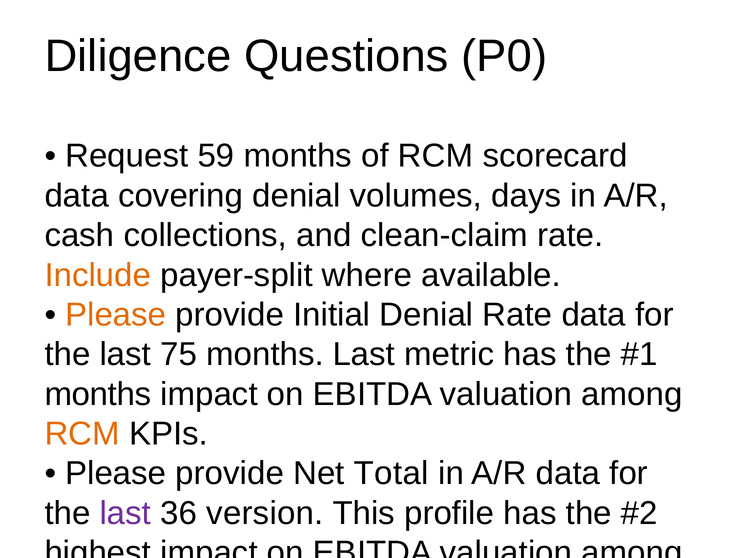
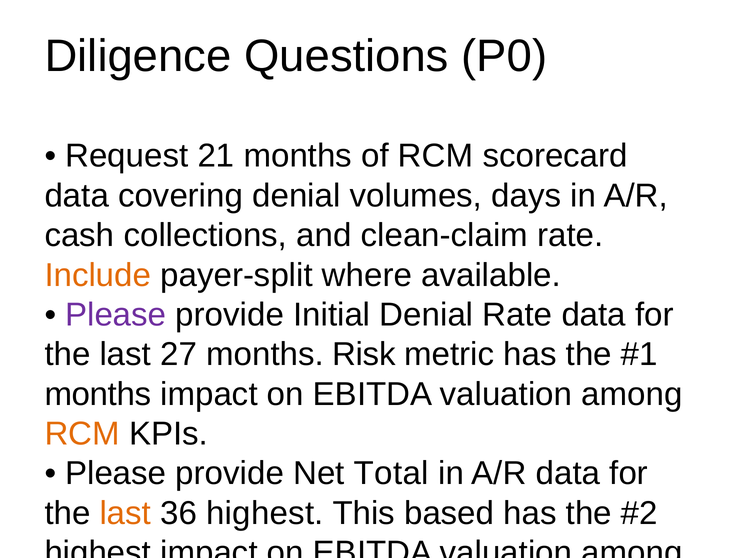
59: 59 -> 21
Please at (116, 315) colour: orange -> purple
75: 75 -> 27
months Last: Last -> Risk
last at (125, 513) colour: purple -> orange
36 version: version -> highest
profile: profile -> based
